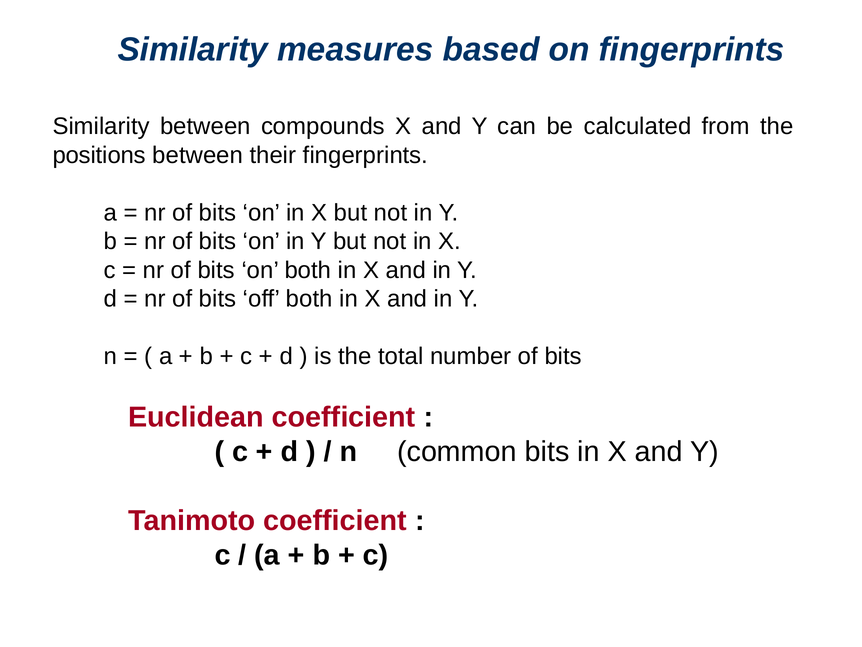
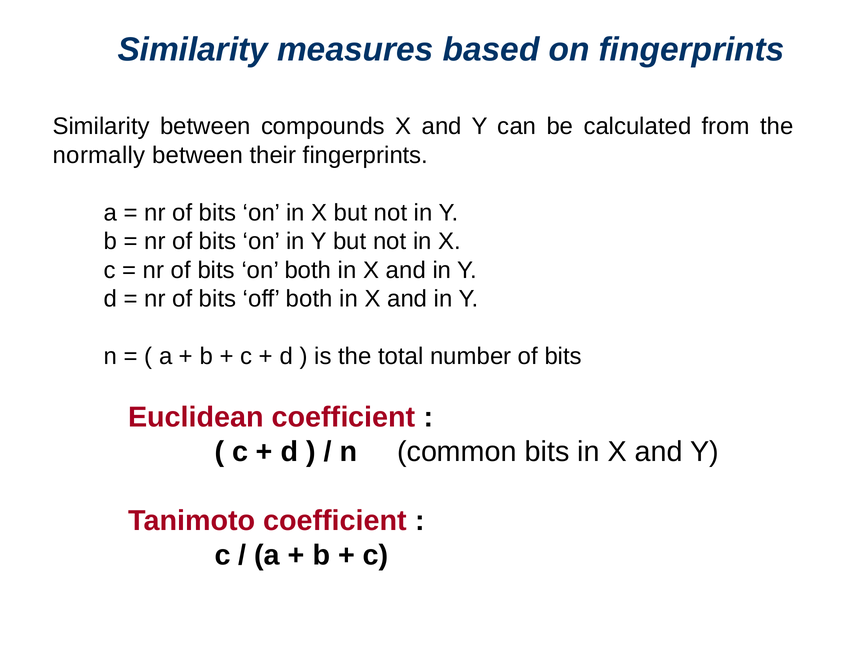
positions: positions -> normally
